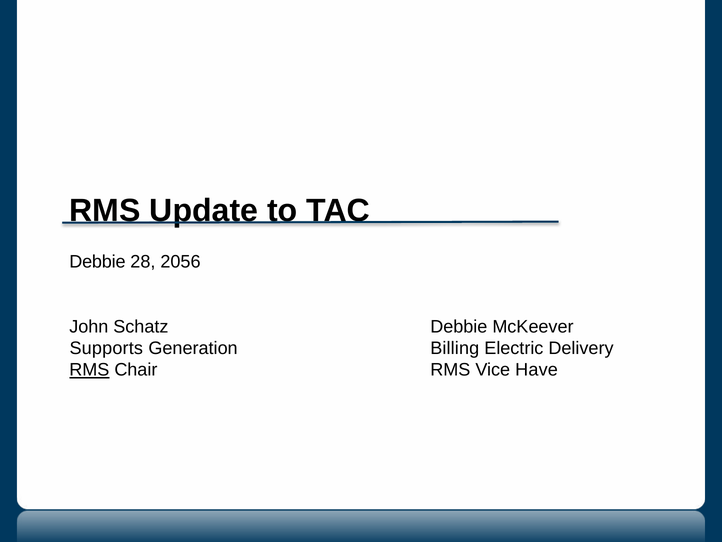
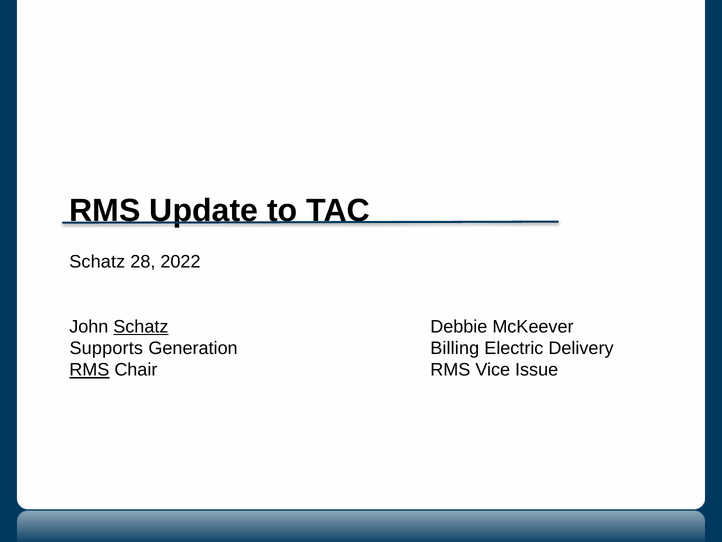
Debbie at (97, 261): Debbie -> Schatz
2056: 2056 -> 2022
Schatz at (141, 326) underline: none -> present
Have: Have -> Issue
